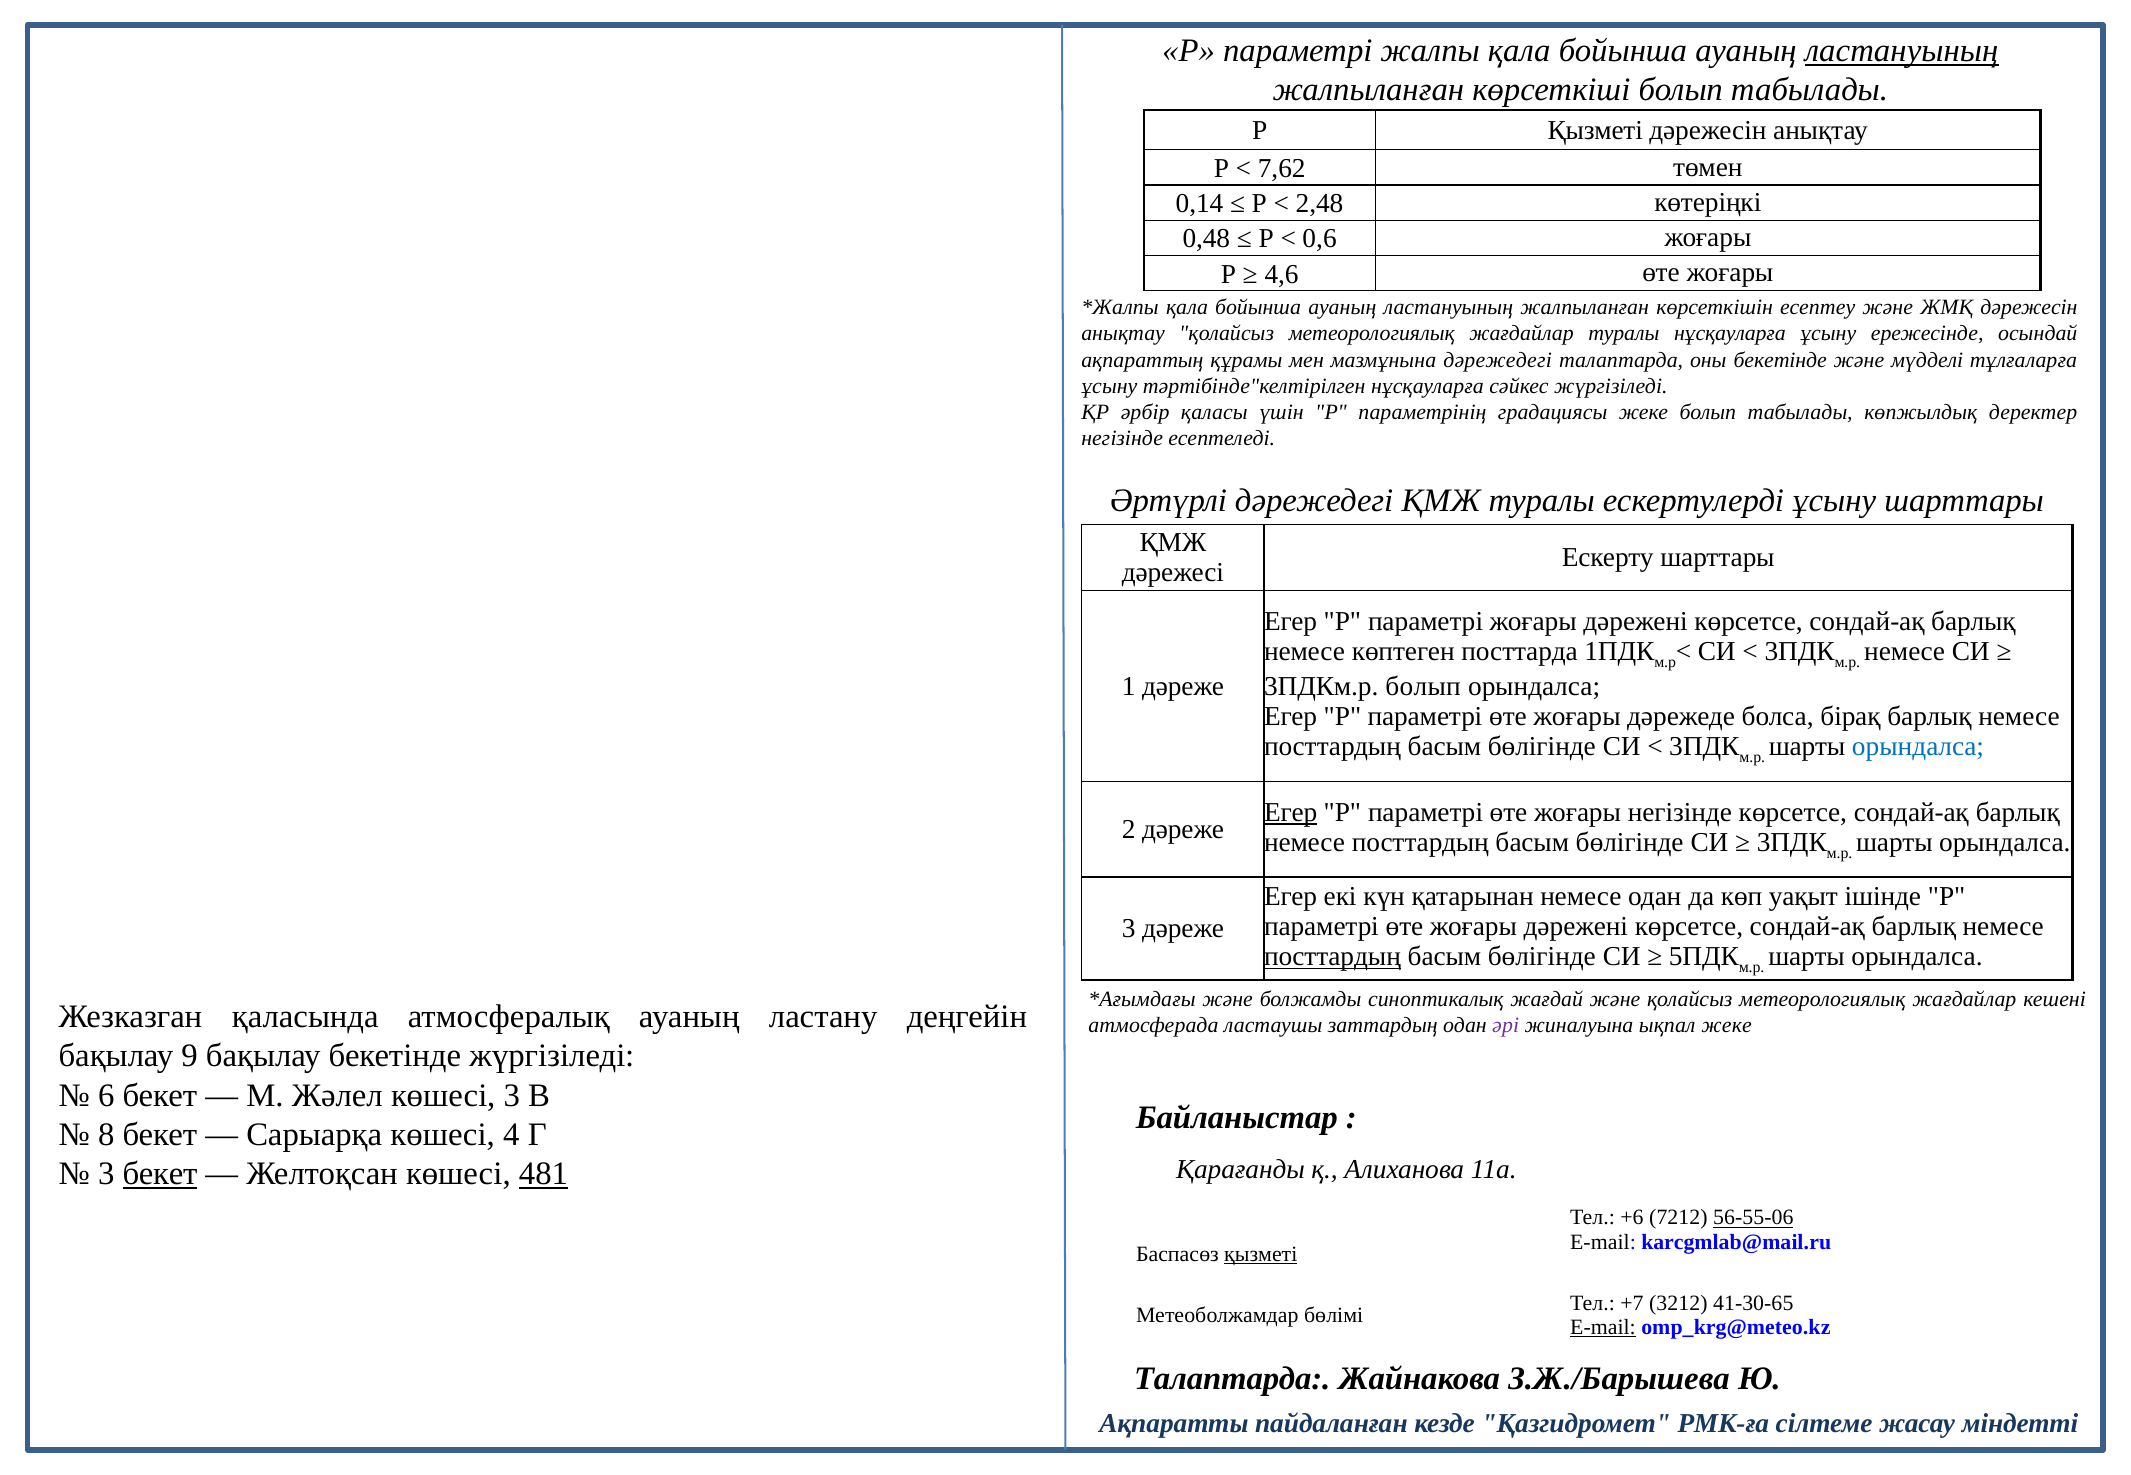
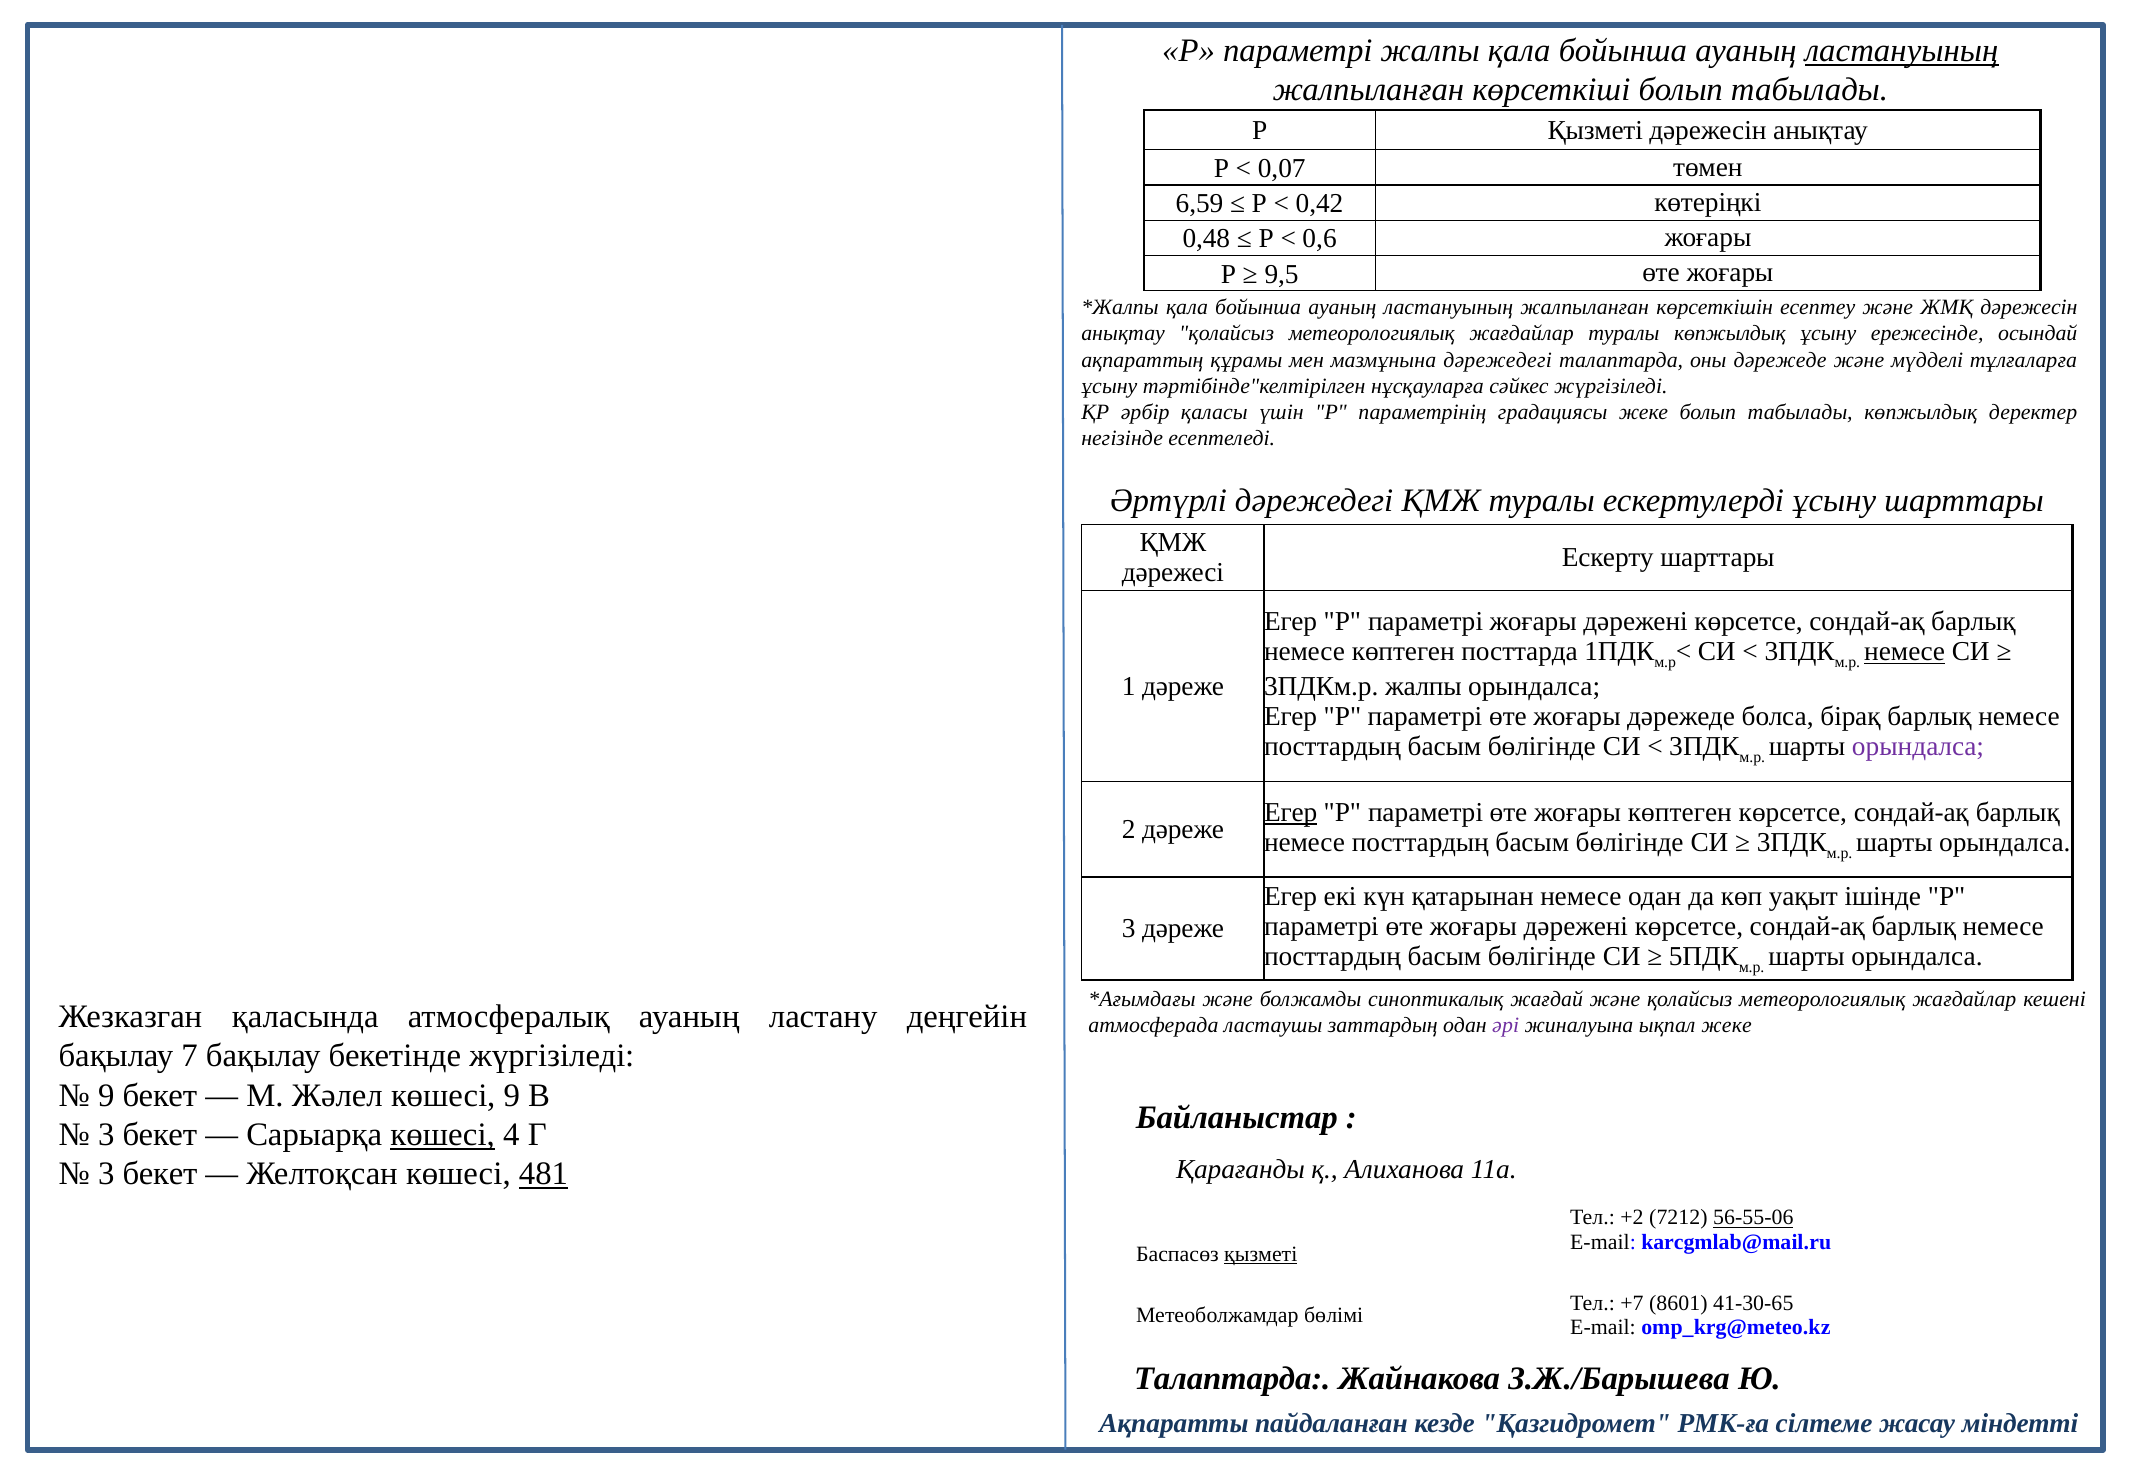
7,62: 7,62 -> 0,07
0,14: 0,14 -> 6,59
2,48: 2,48 -> 0,42
4,6: 4,6 -> 9,5
туралы нұсқауларға: нұсқауларға -> көпжылдық
оны бекетінде: бекетінде -> дәрежеде
немесе at (1904, 652) underline: none -> present
3ПДКм.р болып: болып -> жалпы
орындалса at (1918, 747) colour: blue -> purple
жоғары негізінде: негізінде -> көптеген
посттардың at (1333, 957) underline: present -> none
9: 9 -> 7
6 at (106, 1096): 6 -> 9
көшесі 3: 3 -> 9
8 at (106, 1135): 8 -> 3
көшесі at (443, 1135) underline: none -> present
бекет at (160, 1174) underline: present -> none
+6: +6 -> +2
3212: 3212 -> 8601
E-mail at (1603, 1327) underline: present -> none
